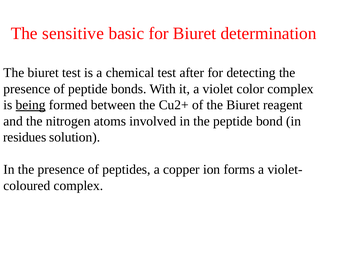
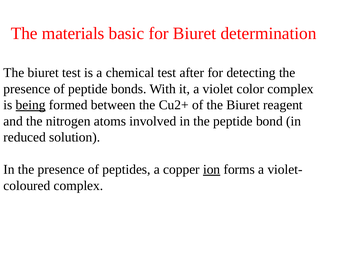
sensitive: sensitive -> materials
residues: residues -> reduced
ion underline: none -> present
